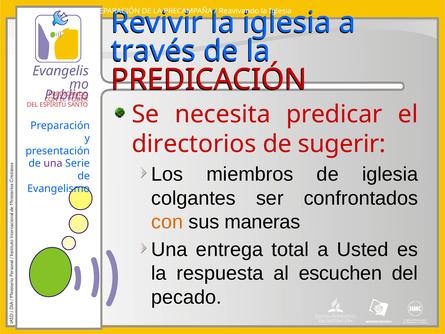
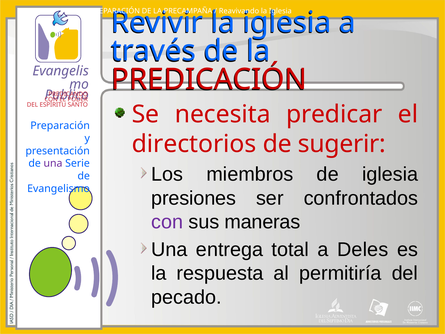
colgantes: colgantes -> presiones
con at (167, 222) colour: orange -> purple
Usted: Usted -> Deles
escuchen: escuchen -> permitiría
